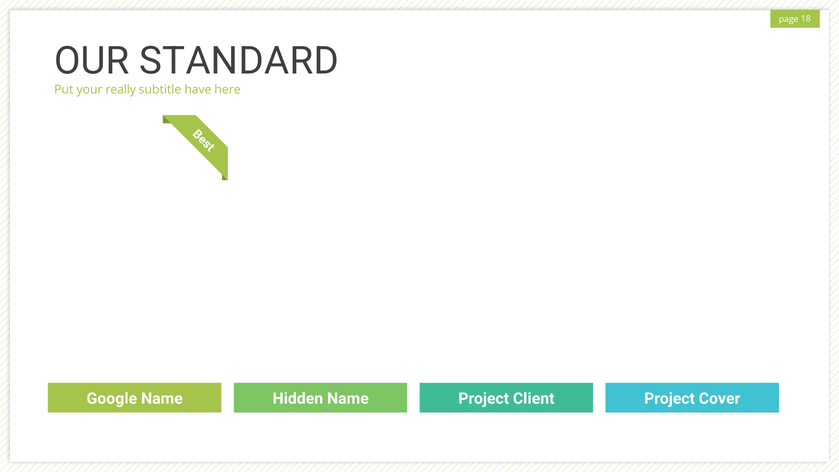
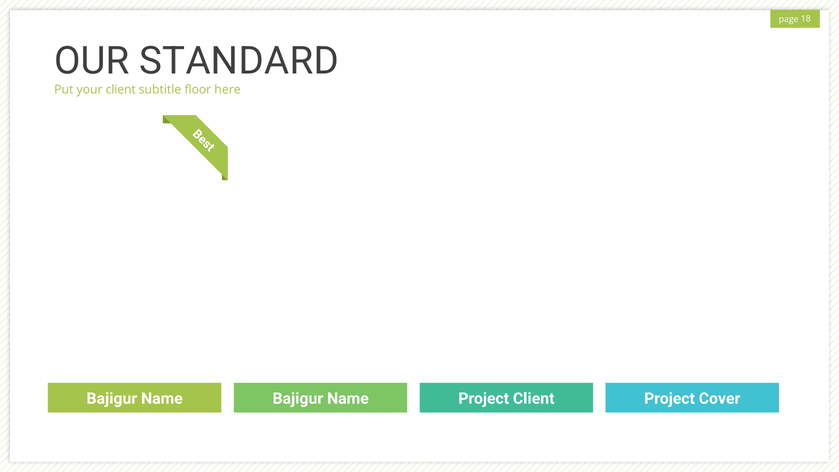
your really: really -> client
have: have -> floor
Google at (112, 398): Google -> Bajigur
Name Hidden: Hidden -> Bajigur
